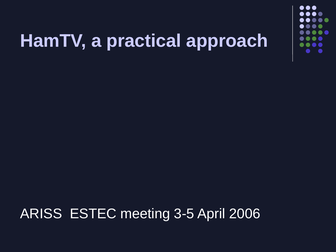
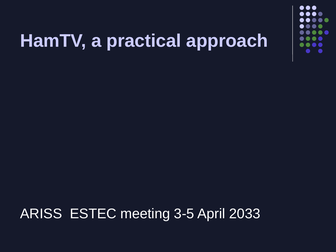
2006: 2006 -> 2033
